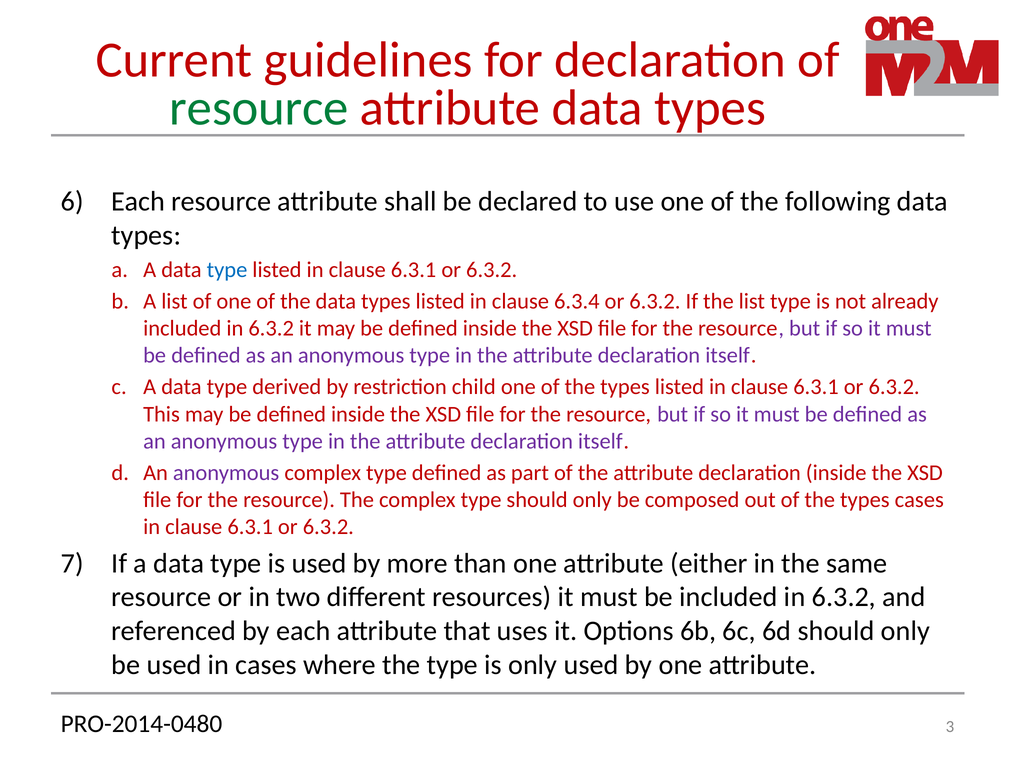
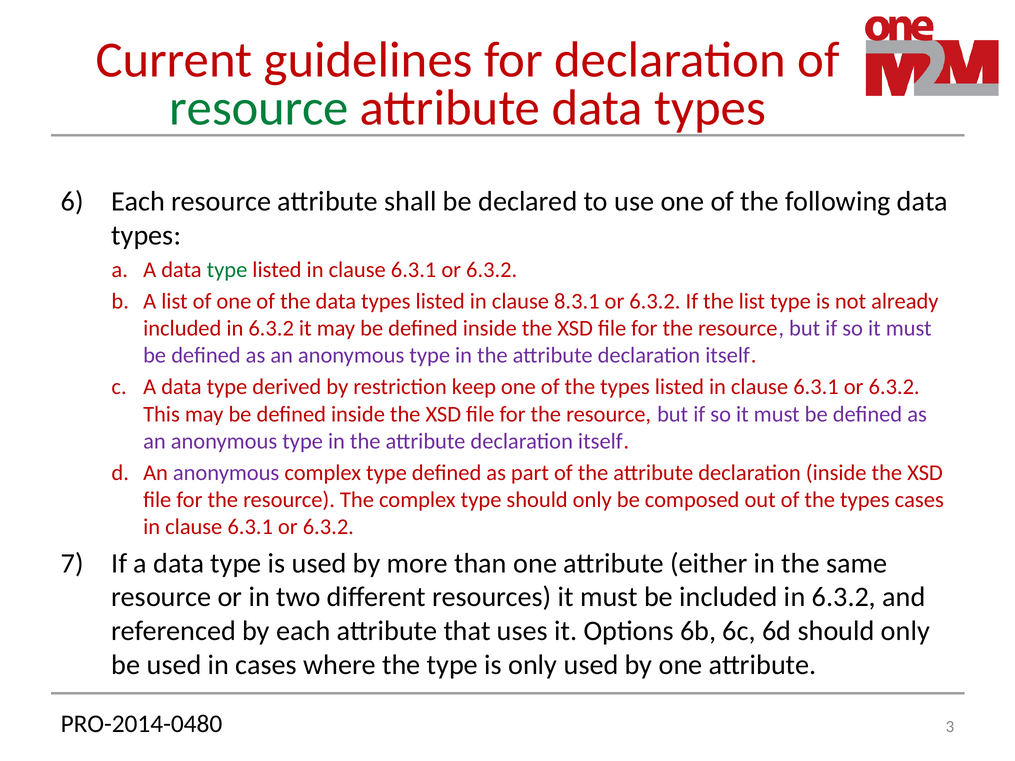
type at (227, 270) colour: blue -> green
6.3.4: 6.3.4 -> 8.3.1
child: child -> keep
